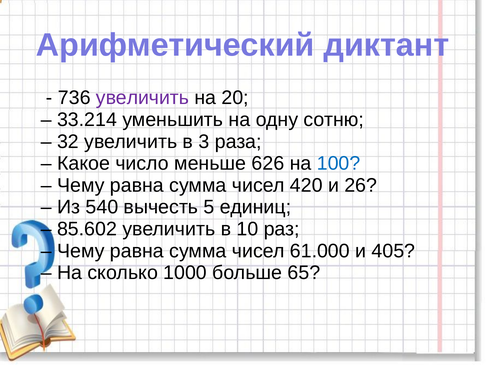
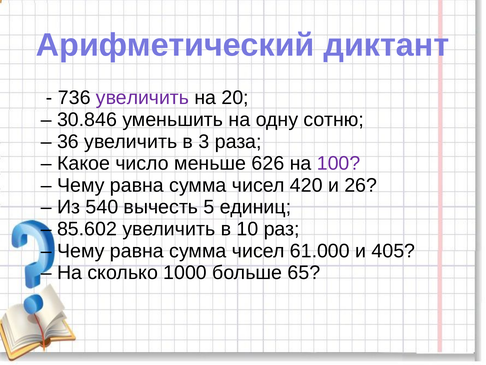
33.214: 33.214 -> 30.846
32: 32 -> 36
100 colour: blue -> purple
